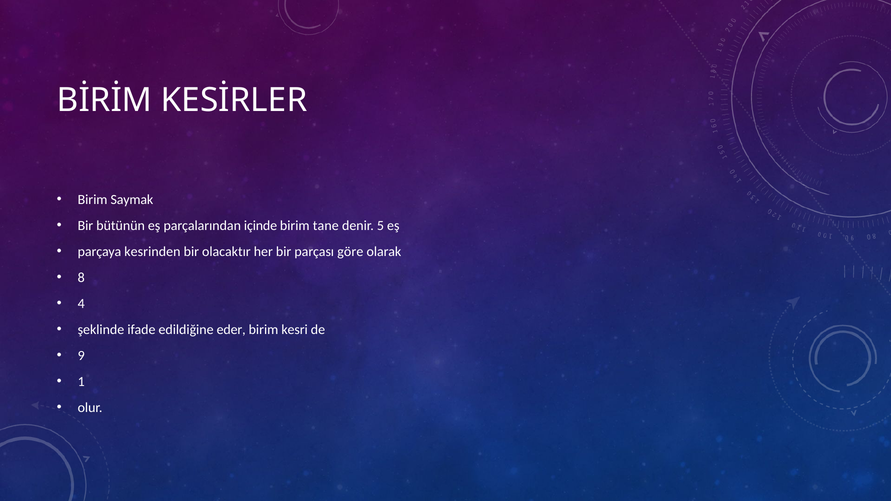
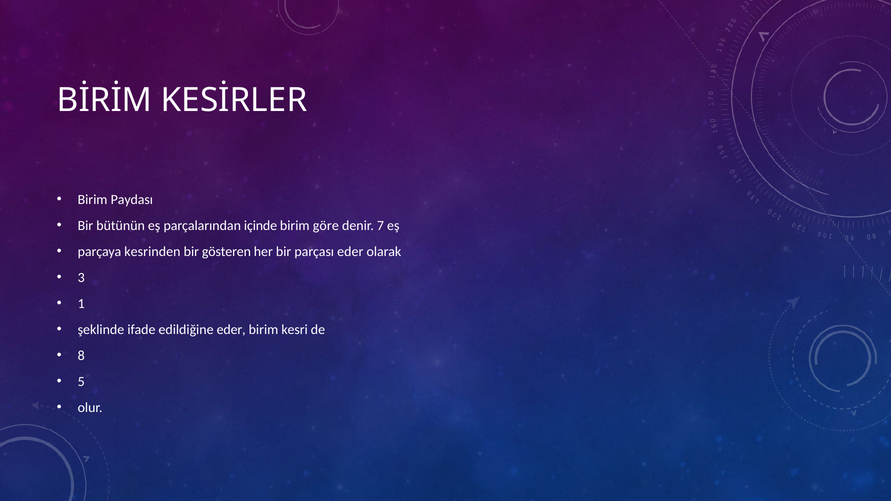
Saymak: Saymak -> Paydası
tane: tane -> göre
5: 5 -> 7
olacaktır: olacaktır -> gösteren
parçası göre: göre -> eder
8: 8 -> 3
4: 4 -> 1
9: 9 -> 8
1: 1 -> 5
